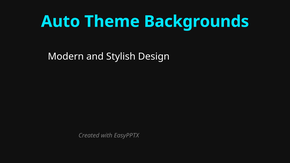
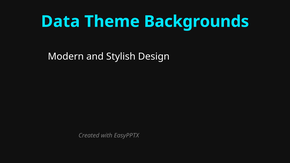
Auto: Auto -> Data
